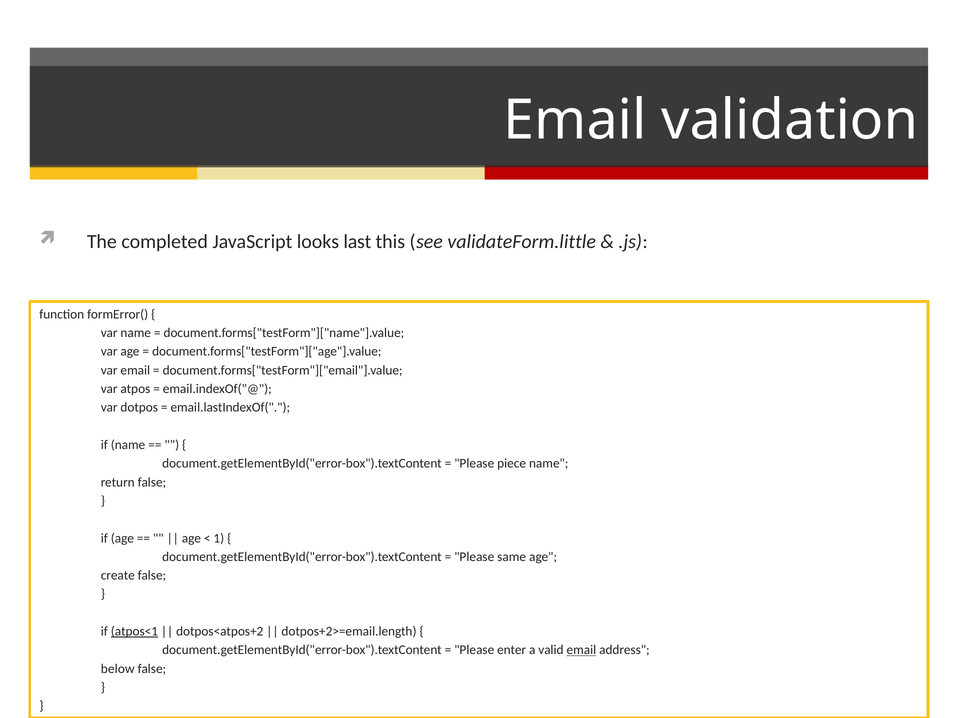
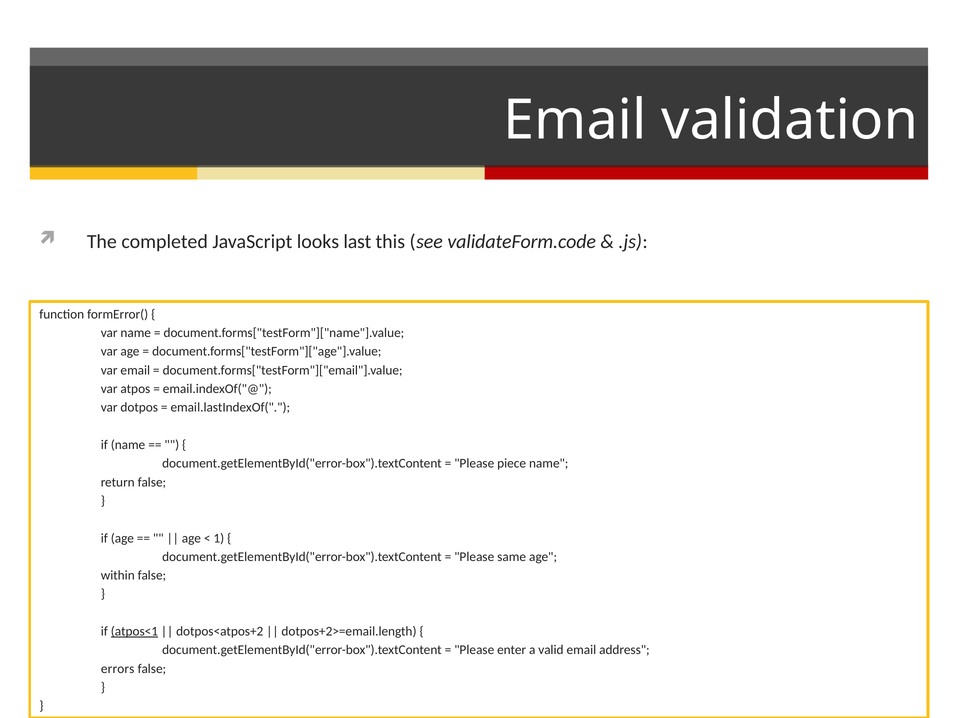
validateForm.little: validateForm.little -> validateForm.code
create: create -> within
email at (581, 651) underline: present -> none
below: below -> errors
